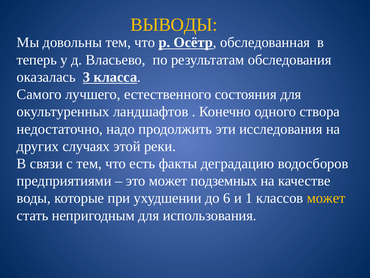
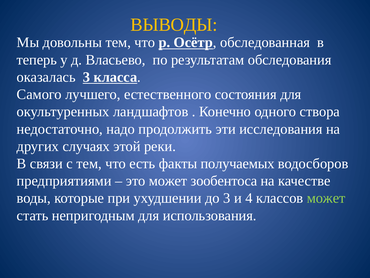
деградацию: деградацию -> получаемых
подземных: подземных -> зообентоса
до 6: 6 -> 3
1: 1 -> 4
может at (326, 198) colour: yellow -> light green
